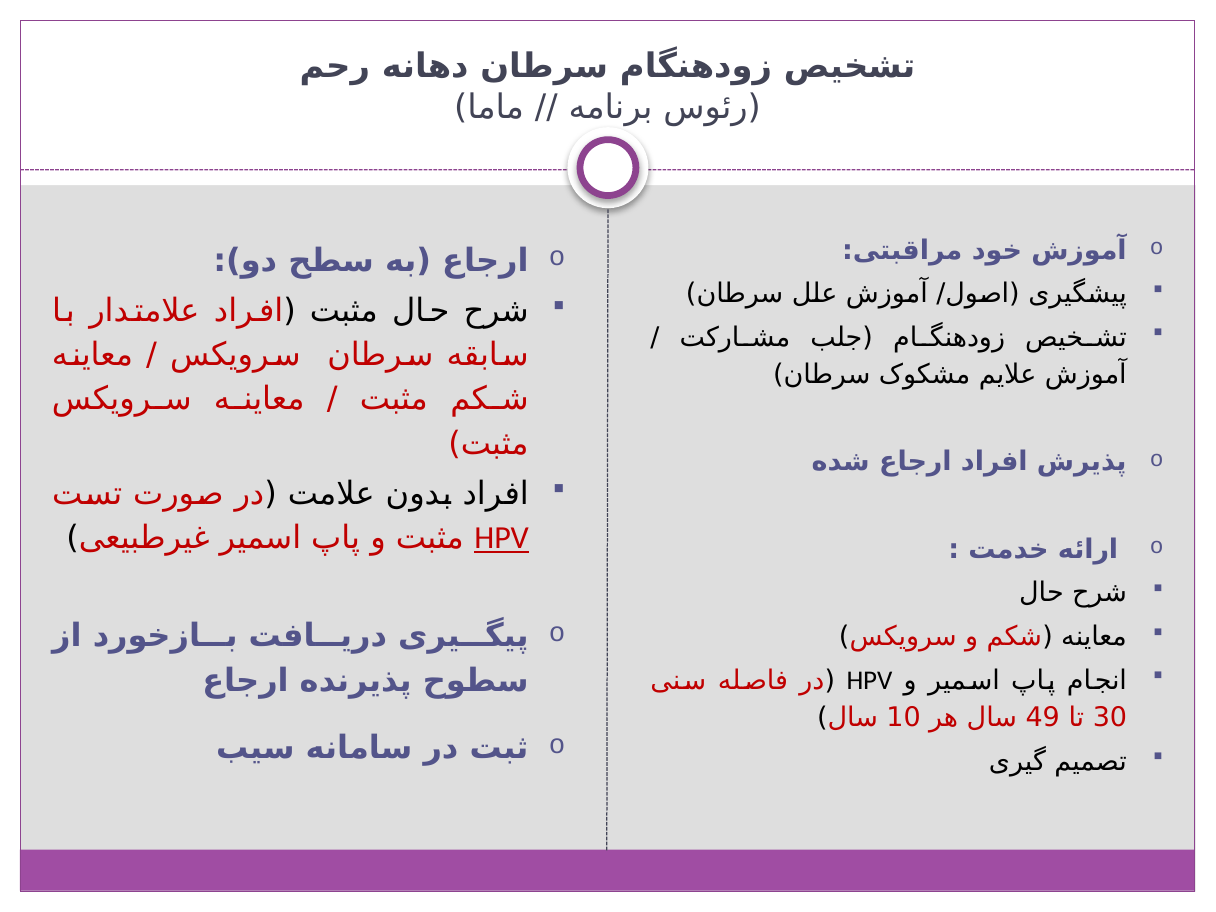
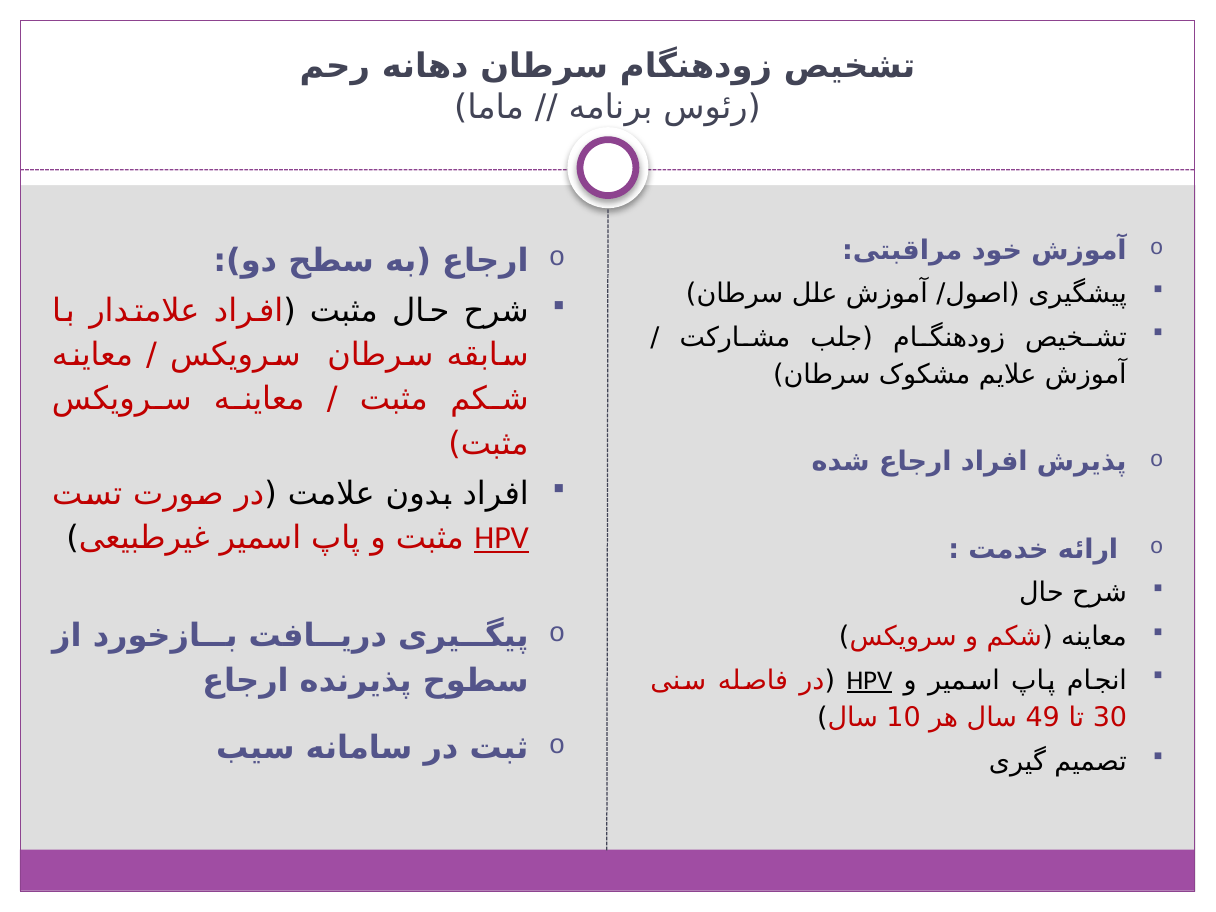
HPV at (869, 680) underline: none -> present
